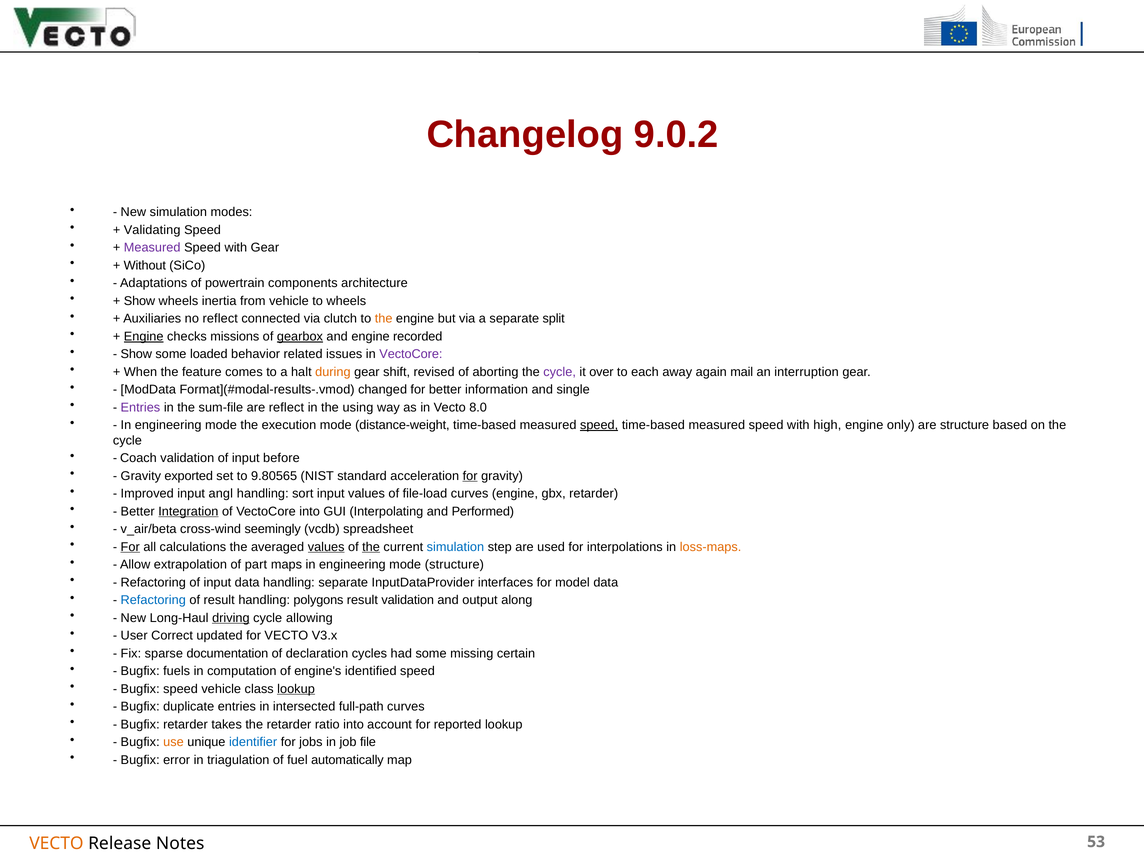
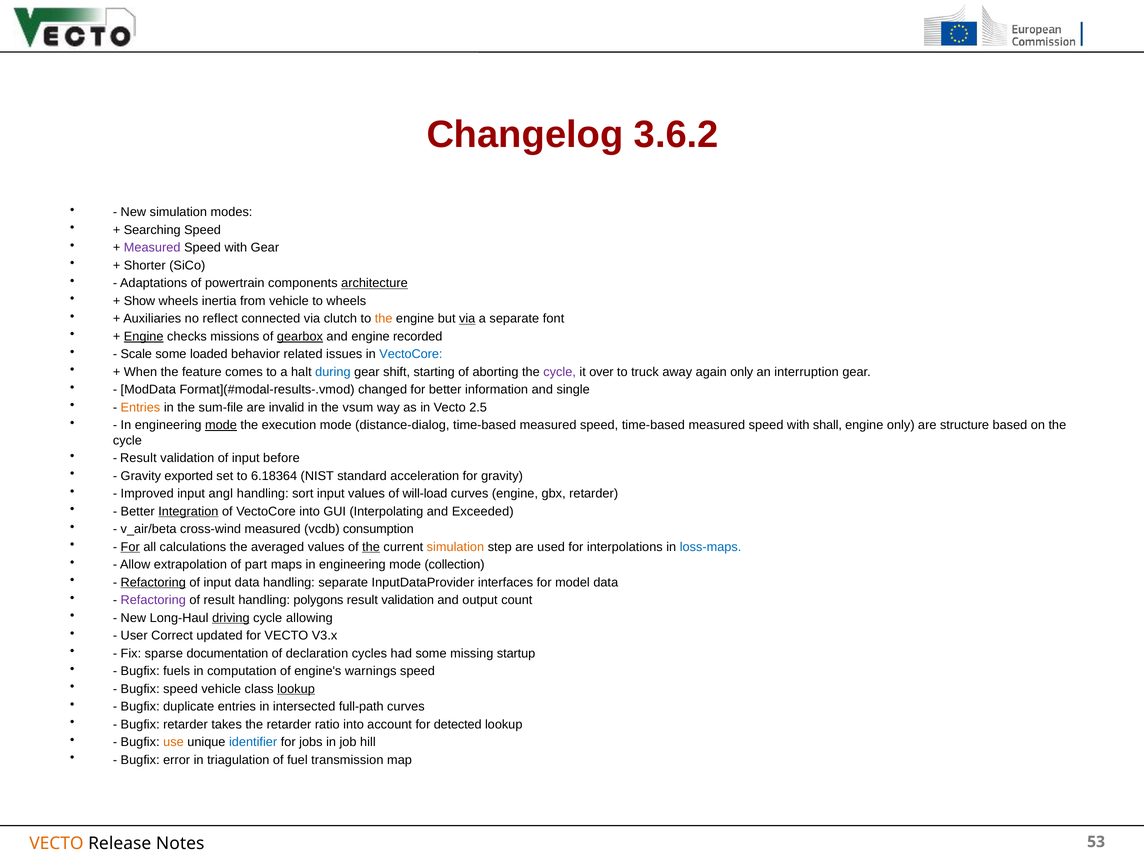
9.0.2: 9.0.2 -> 3.6.2
Validating: Validating -> Searching
Without: Without -> Shorter
architecture underline: none -> present
via at (467, 319) underline: none -> present
split: split -> font
Show at (136, 354): Show -> Scale
VectoCore at (411, 354) colour: purple -> blue
during colour: orange -> blue
revised: revised -> starting
each: each -> truck
again mail: mail -> only
Entries at (140, 407) colour: purple -> orange
are reflect: reflect -> invalid
using: using -> vsum
8.0: 8.0 -> 2.5
mode at (221, 425) underline: none -> present
distance-weight: distance-weight -> distance-dialog
speed at (599, 425) underline: present -> none
high: high -> shall
Coach at (138, 458): Coach -> Result
9.80565: 9.80565 -> 6.18364
for at (470, 476) underline: present -> none
file-load: file-load -> will-load
Performed: Performed -> Exceeded
cross-wind seemingly: seemingly -> measured
spreadsheet: spreadsheet -> consumption
values at (326, 547) underline: present -> none
simulation at (455, 547) colour: blue -> orange
loss-maps colour: orange -> blue
mode structure: structure -> collection
Refactoring at (153, 582) underline: none -> present
Refactoring at (153, 600) colour: blue -> purple
along: along -> count
certain: certain -> startup
identified: identified -> warnings
reported: reported -> detected
file: file -> hill
automatically: automatically -> transmission
